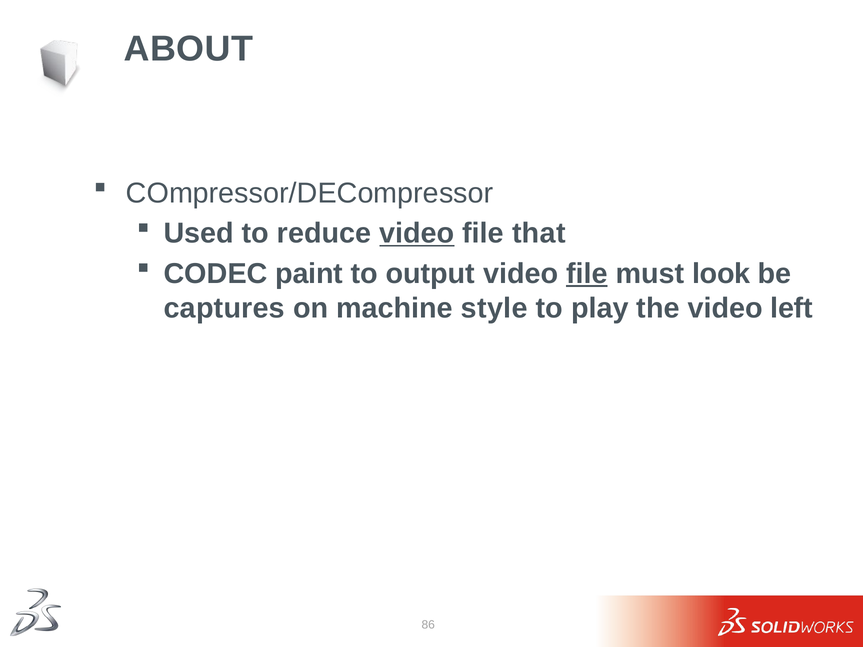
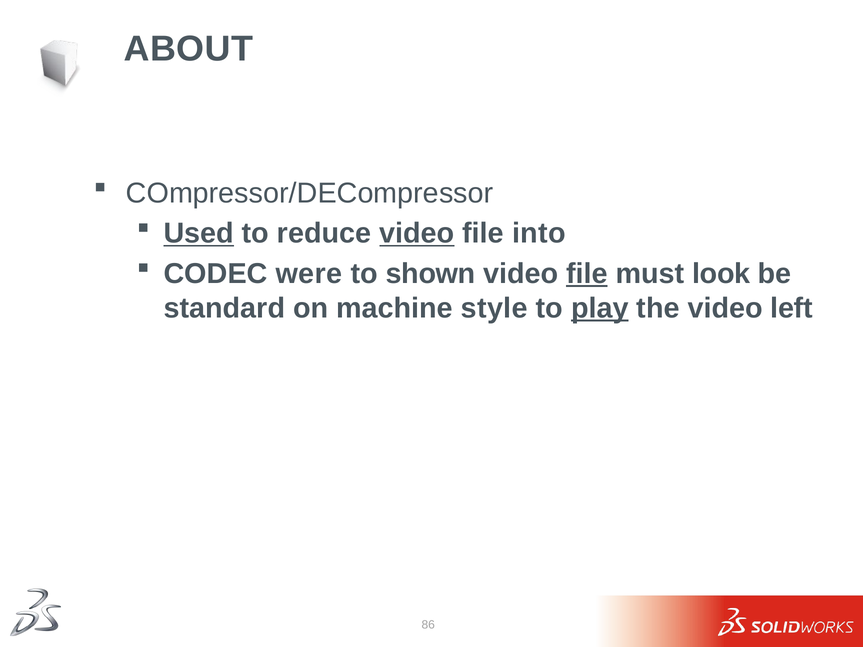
Used underline: none -> present
that: that -> into
paint: paint -> were
output: output -> shown
captures: captures -> standard
play underline: none -> present
